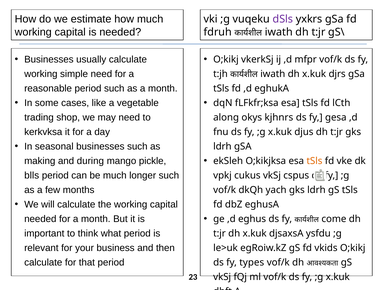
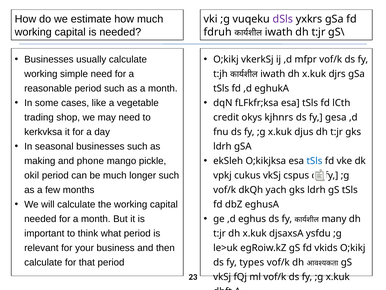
along: along -> credit
tSls at (314, 161) colour: orange -> blue
during: during -> phone
blls: blls -> okil
come: come -> many
